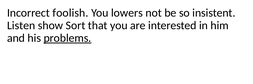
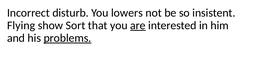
foolish: foolish -> disturb
Listen: Listen -> Flying
are underline: none -> present
